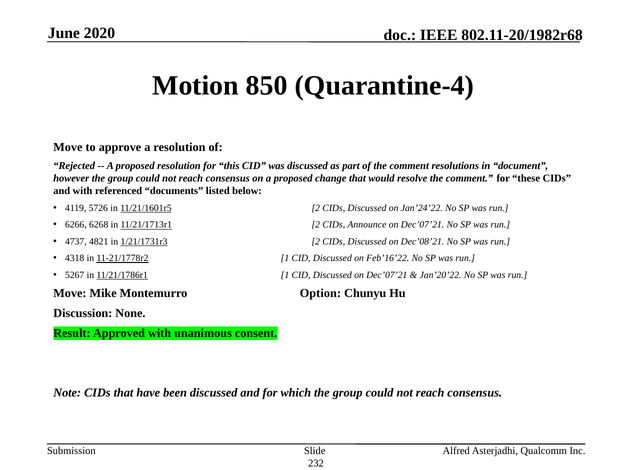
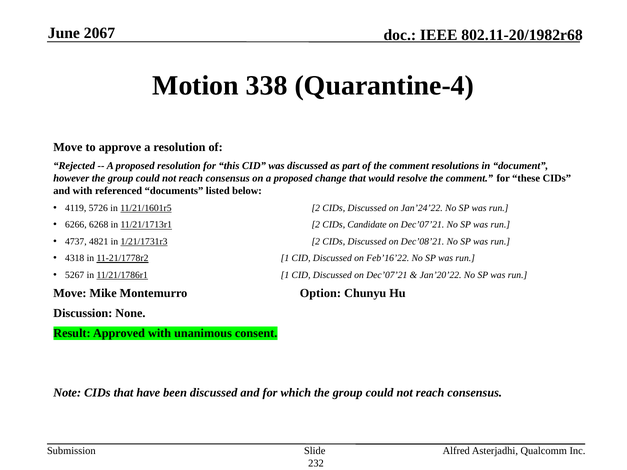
2020: 2020 -> 2067
850: 850 -> 338
Announce: Announce -> Candidate
